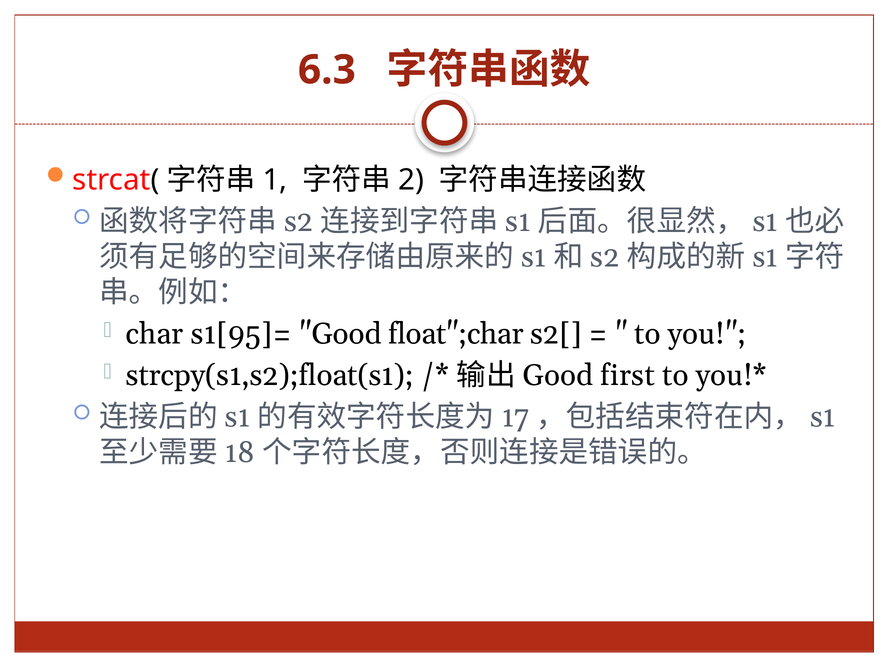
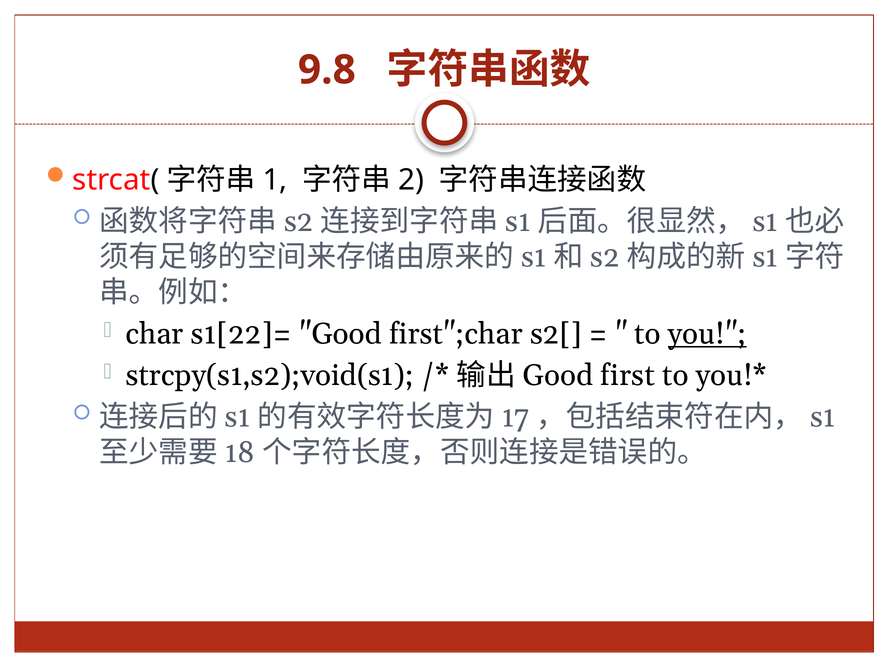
6.3: 6.3 -> 9.8
s1[95]=: s1[95]= -> s1[22]=
float";char: float";char -> first";char
you underline: none -> present
strcpy(s1,s2);float(s1: strcpy(s1,s2);float(s1 -> strcpy(s1,s2);void(s1
